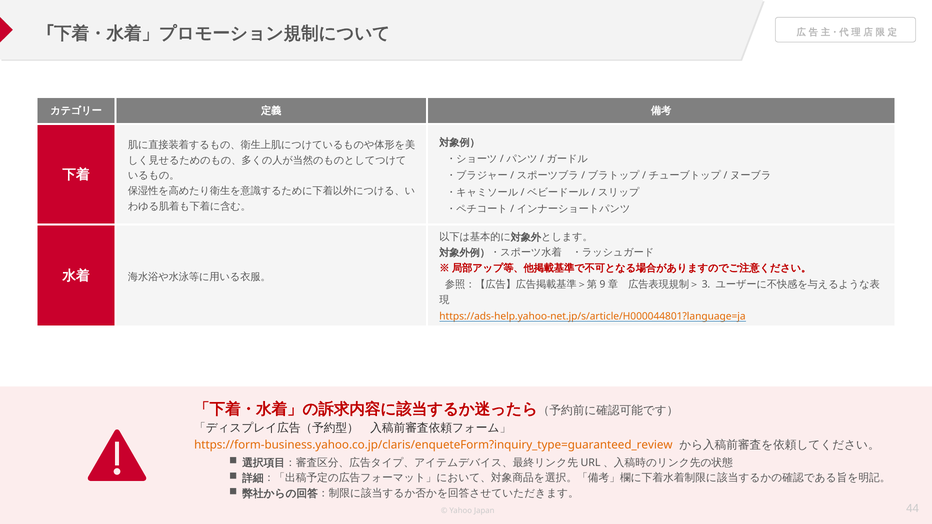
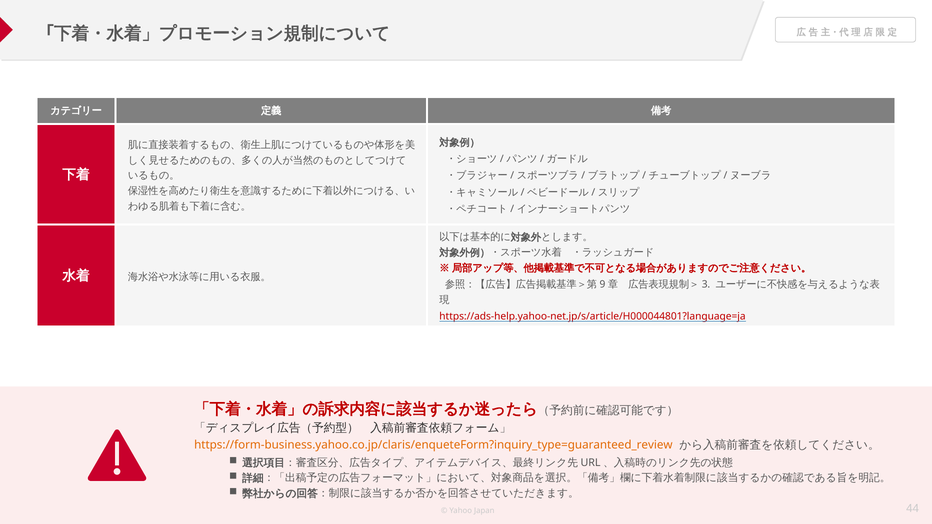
https://ads-help.yahoo-net.jp/s/article/H000044801?language=ja colour: orange -> red
